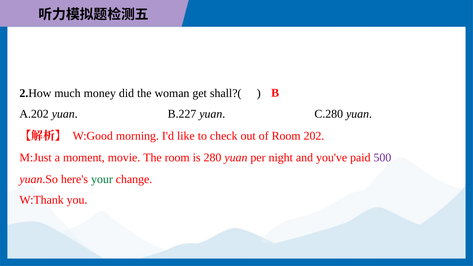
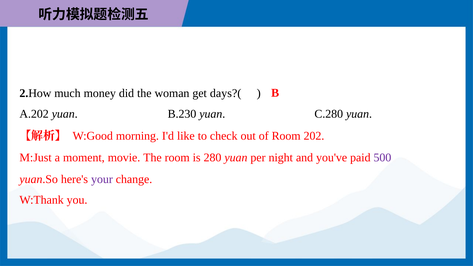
shall?(: shall?( -> days?(
B.227: B.227 -> B.230
your colour: green -> purple
